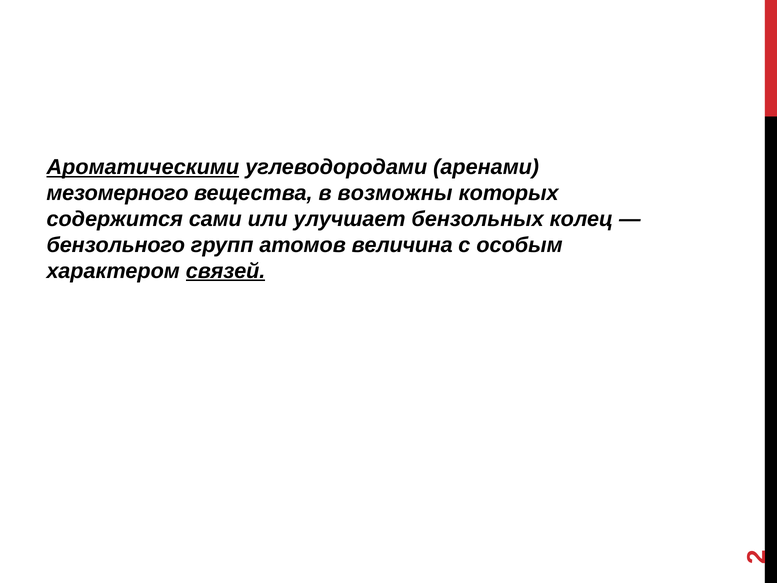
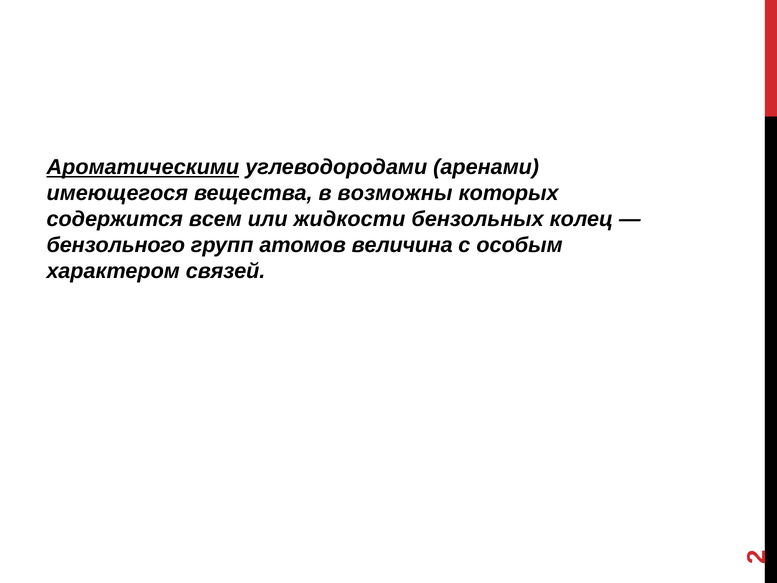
мезомерного: мезомерного -> имеющегося
сами: сами -> всем
улучшает: улучшает -> жидкости
связей underline: present -> none
